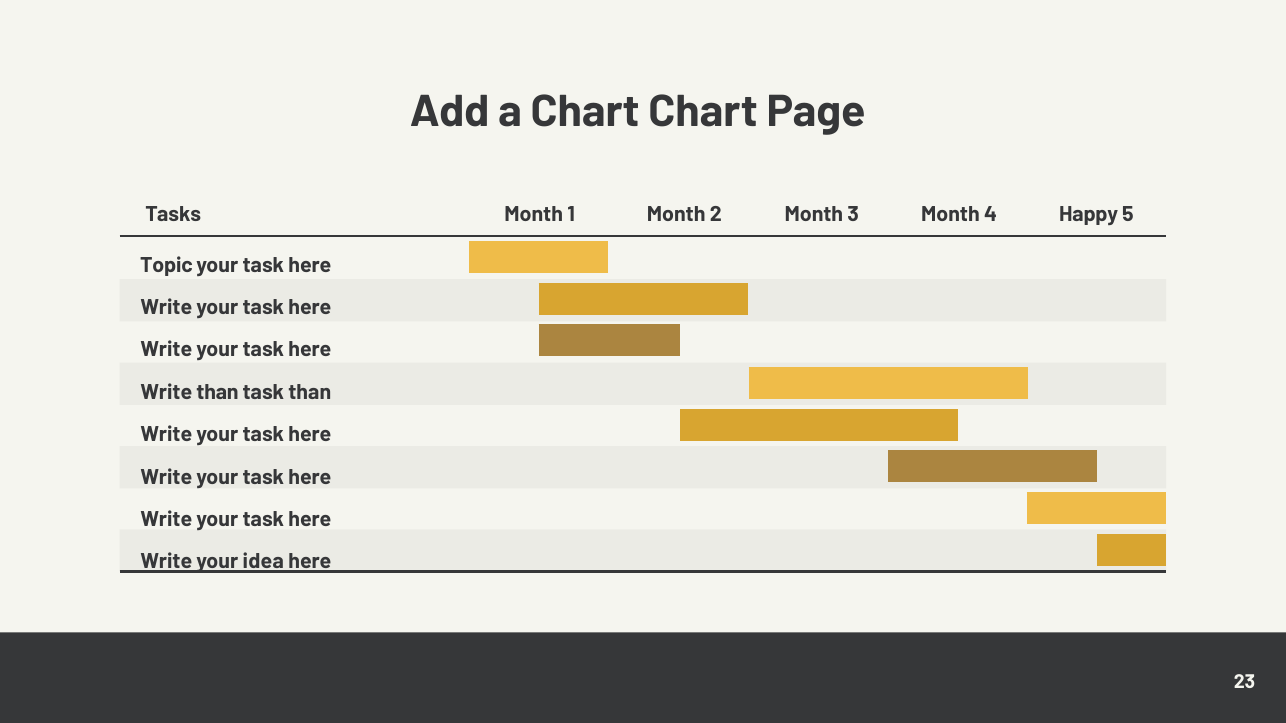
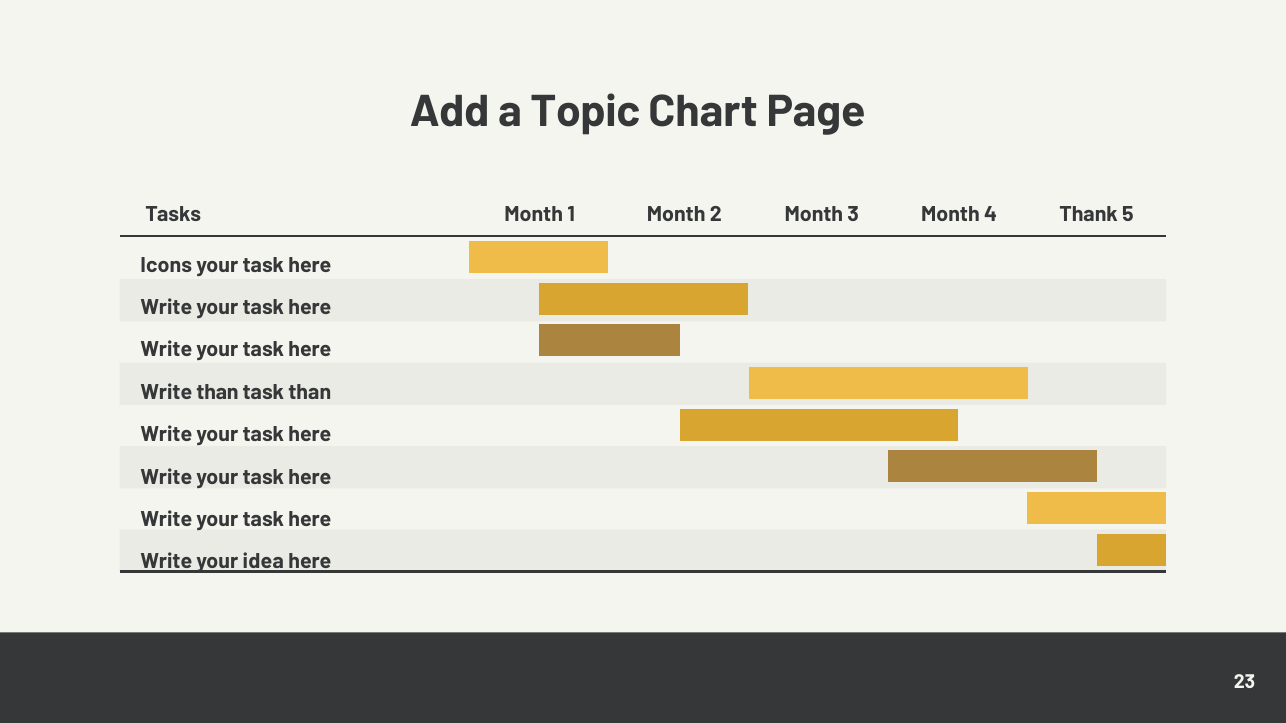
a Chart: Chart -> Topic
Happy: Happy -> Thank
Topic: Topic -> Icons
